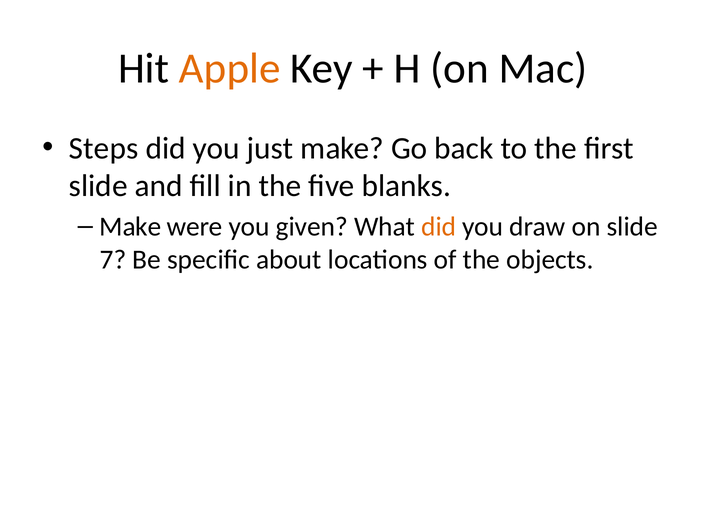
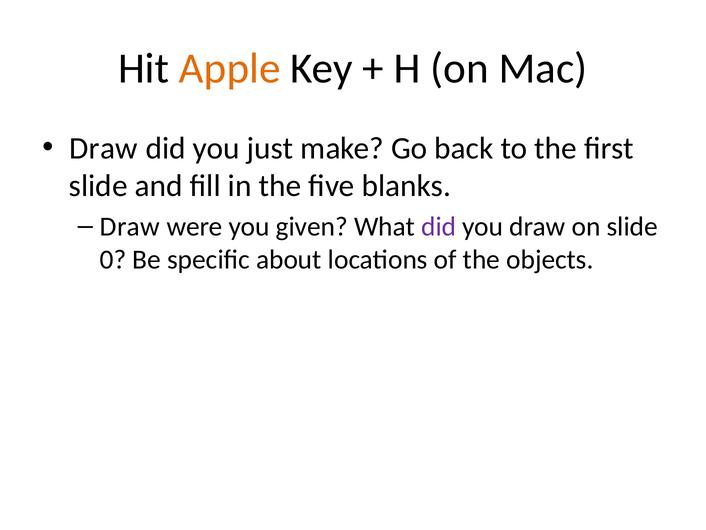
Steps at (104, 148): Steps -> Draw
Make at (130, 226): Make -> Draw
did at (439, 226) colour: orange -> purple
7: 7 -> 0
